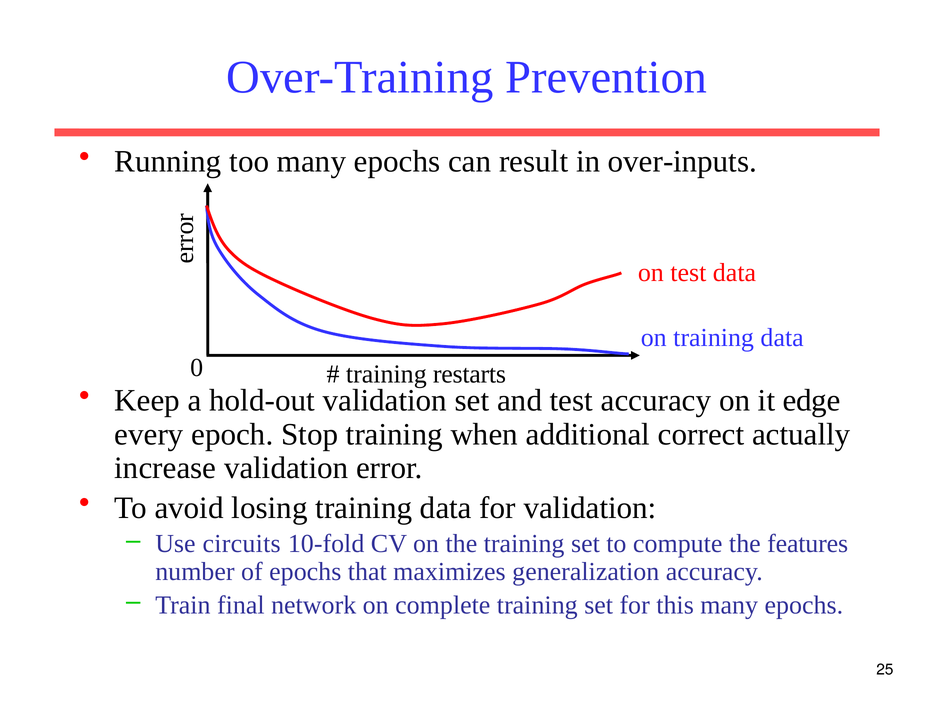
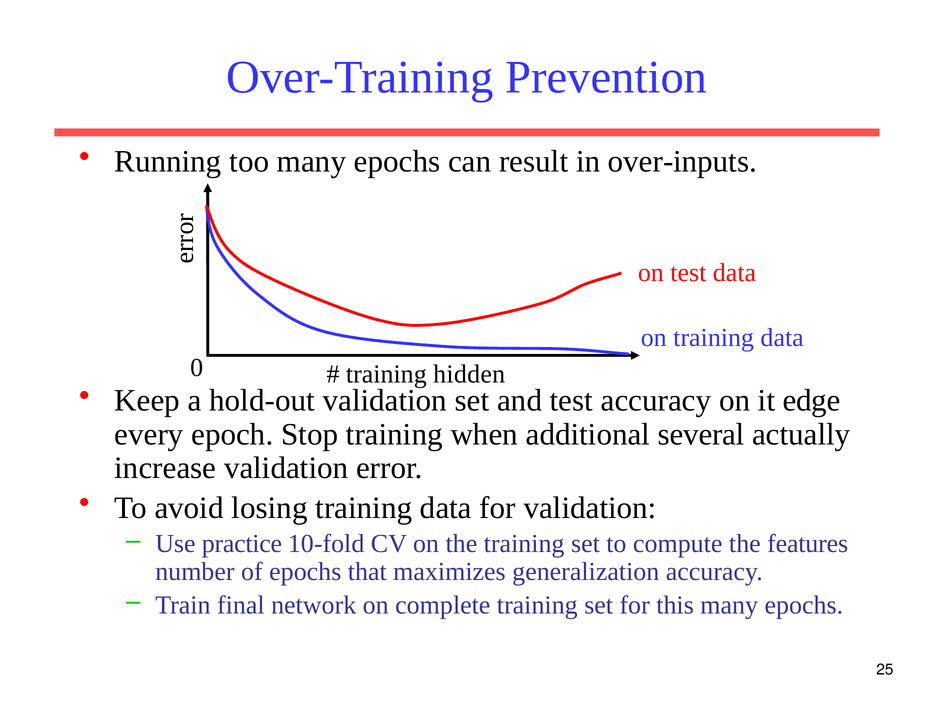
restarts: restarts -> hidden
correct: correct -> several
circuits: circuits -> practice
